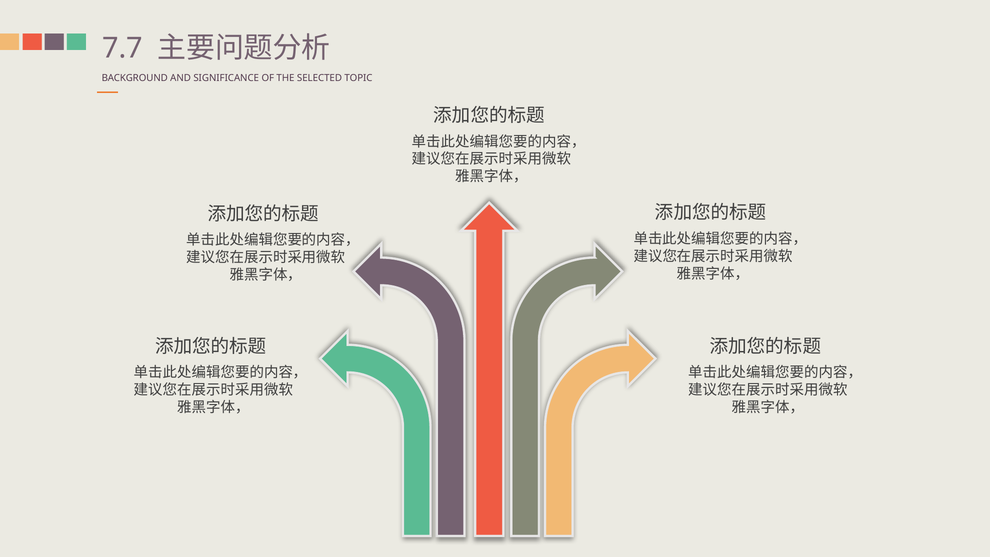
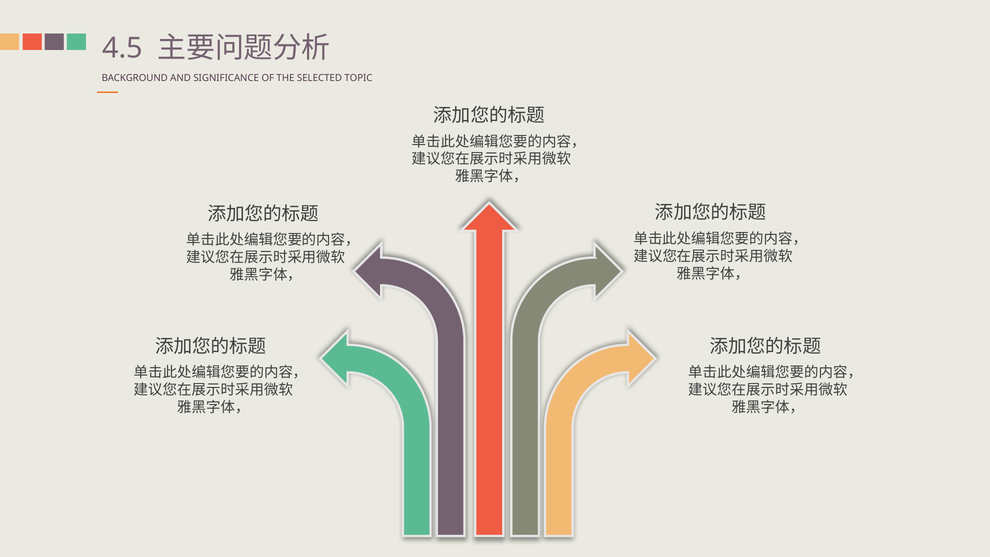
7.7: 7.7 -> 4.5
